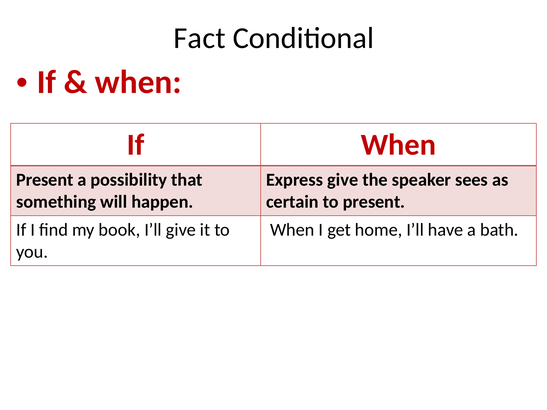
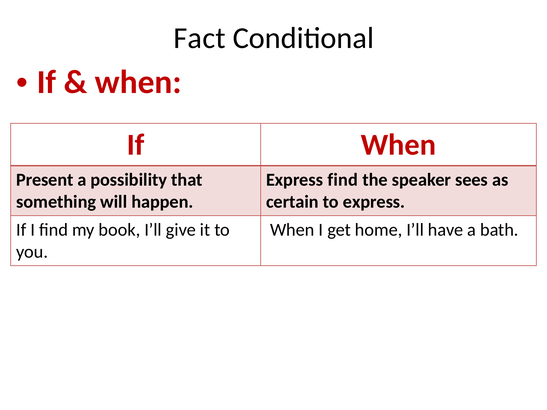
Express give: give -> find
to present: present -> express
